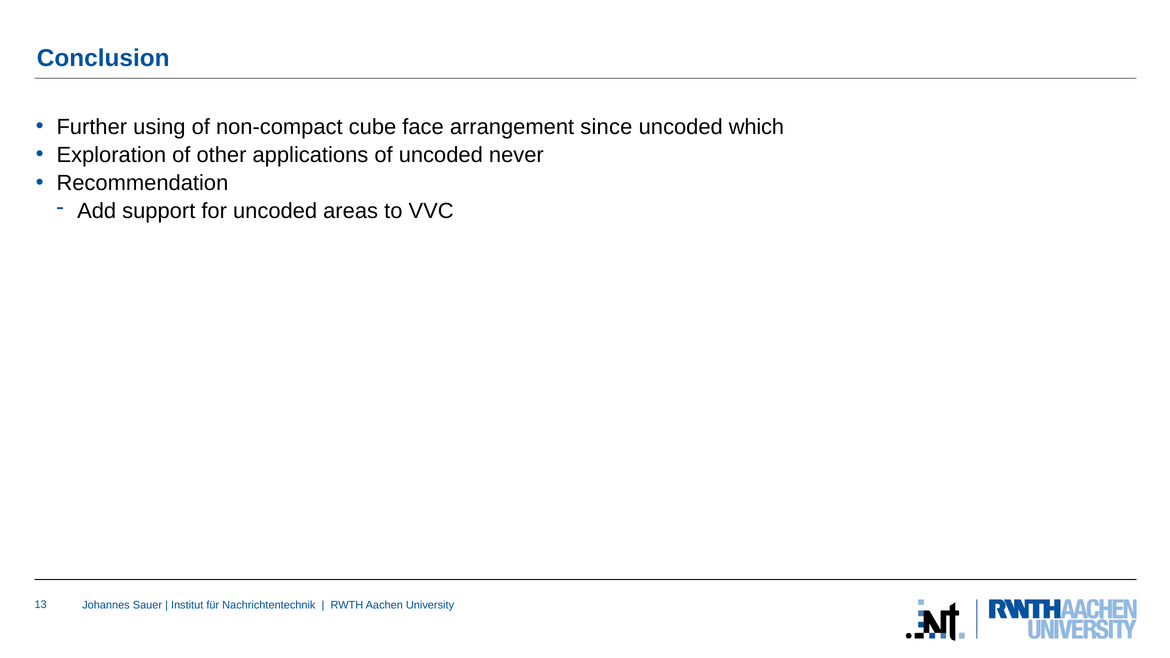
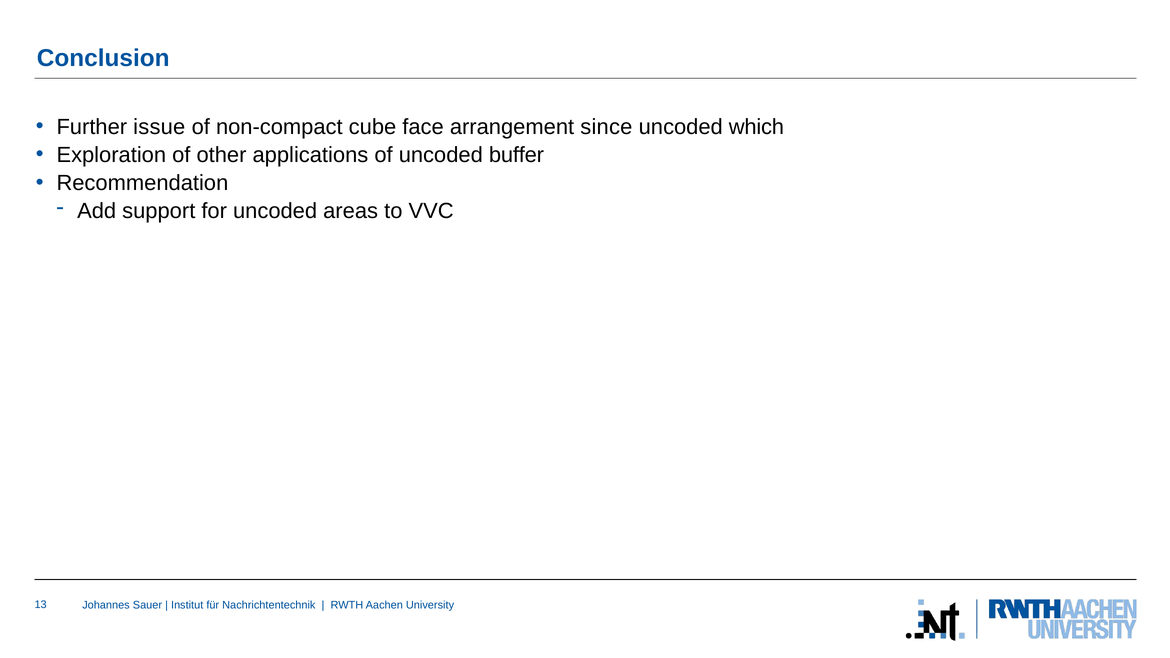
using: using -> issue
never: never -> buffer
